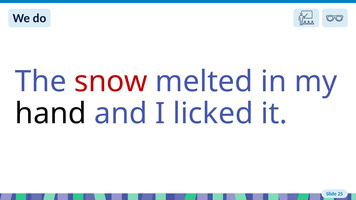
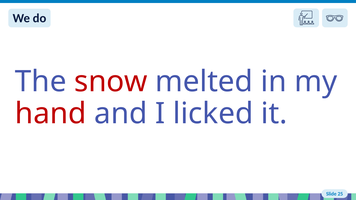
hand colour: black -> red
